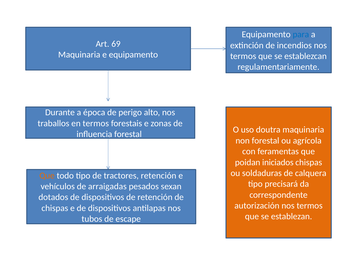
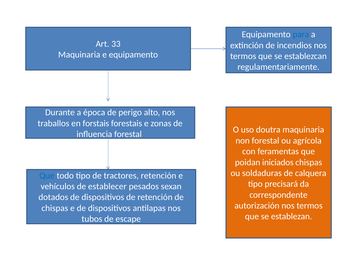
69: 69 -> 33
en termos: termos -> forstais
Que at (47, 175) colour: orange -> blue
arraigadas: arraigadas -> establecer
